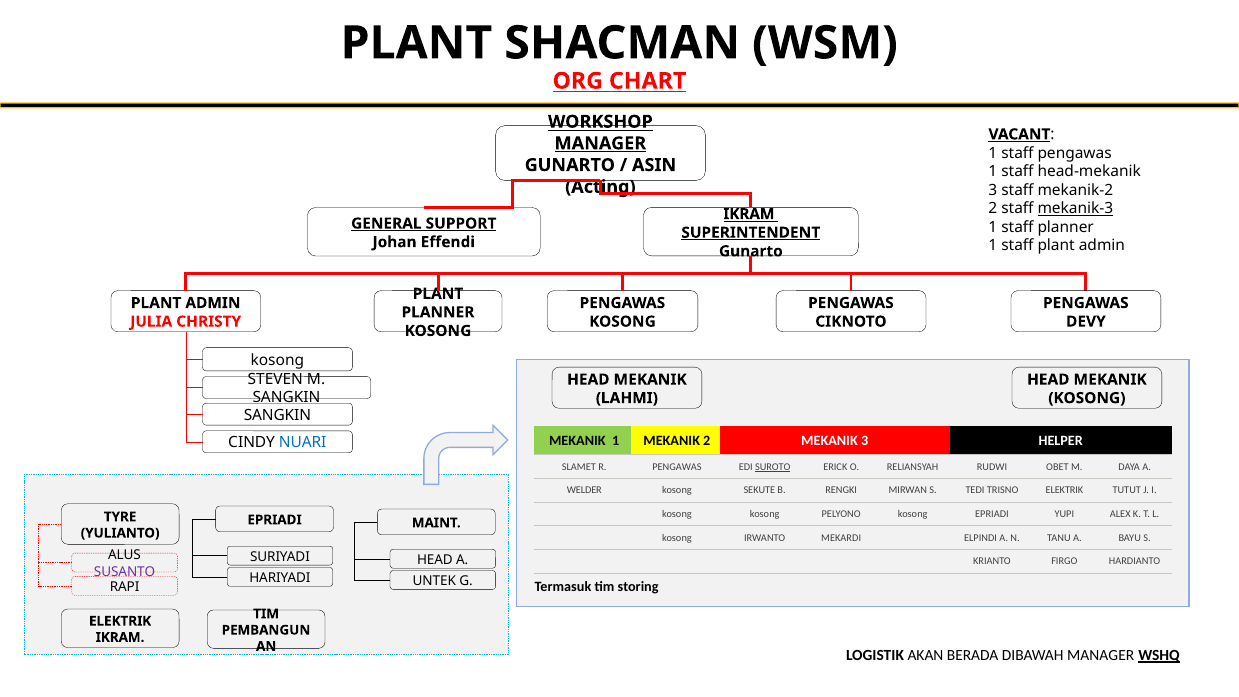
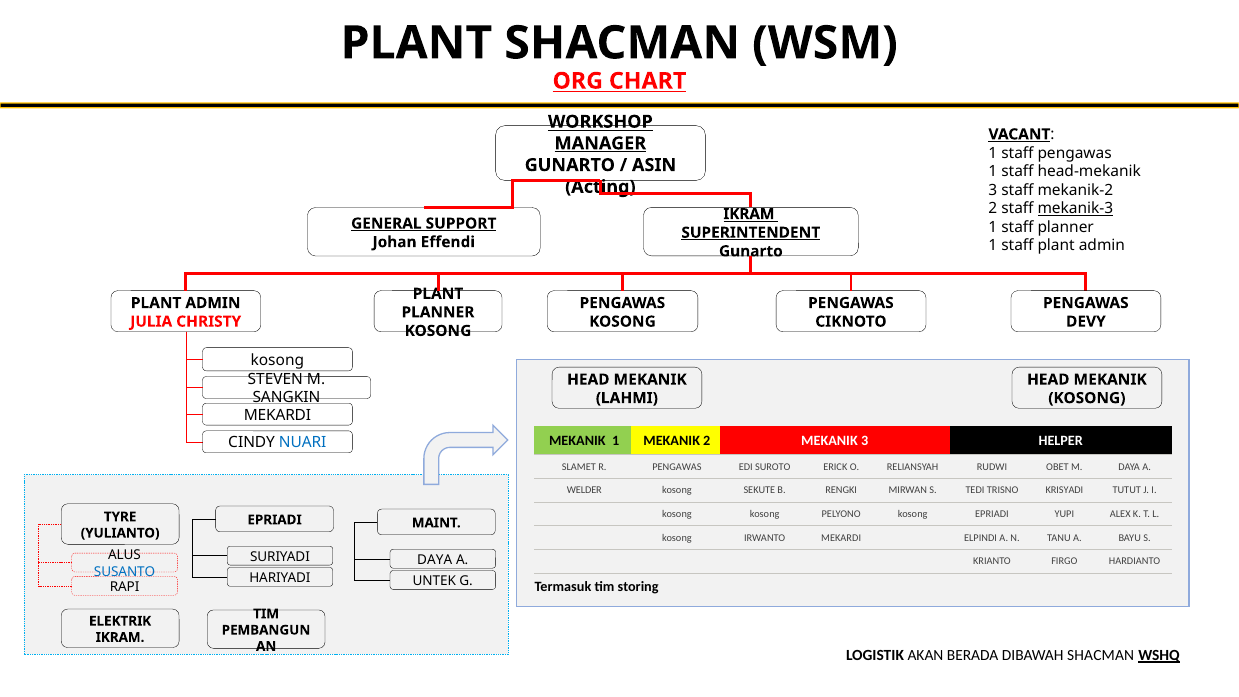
SANGKIN at (277, 415): SANGKIN -> MEKARDI
SUROTO underline: present -> none
TRISNO ELEKTRIK: ELEKTRIK -> KRISYADI
HEAD at (435, 560): HEAD -> DAYA
SUSANTO colour: purple -> blue
DIBAWAH MANAGER: MANAGER -> SHACMAN
